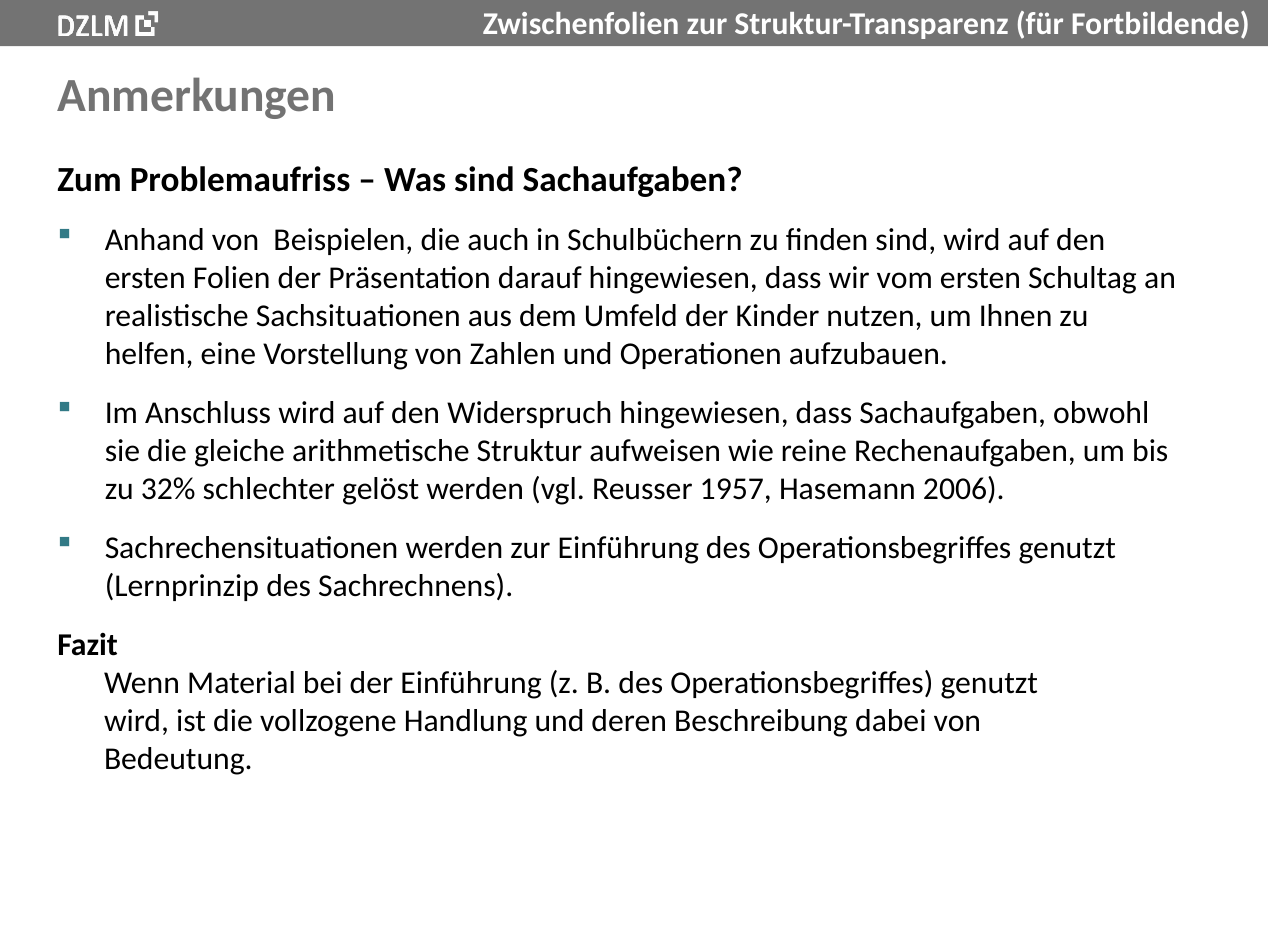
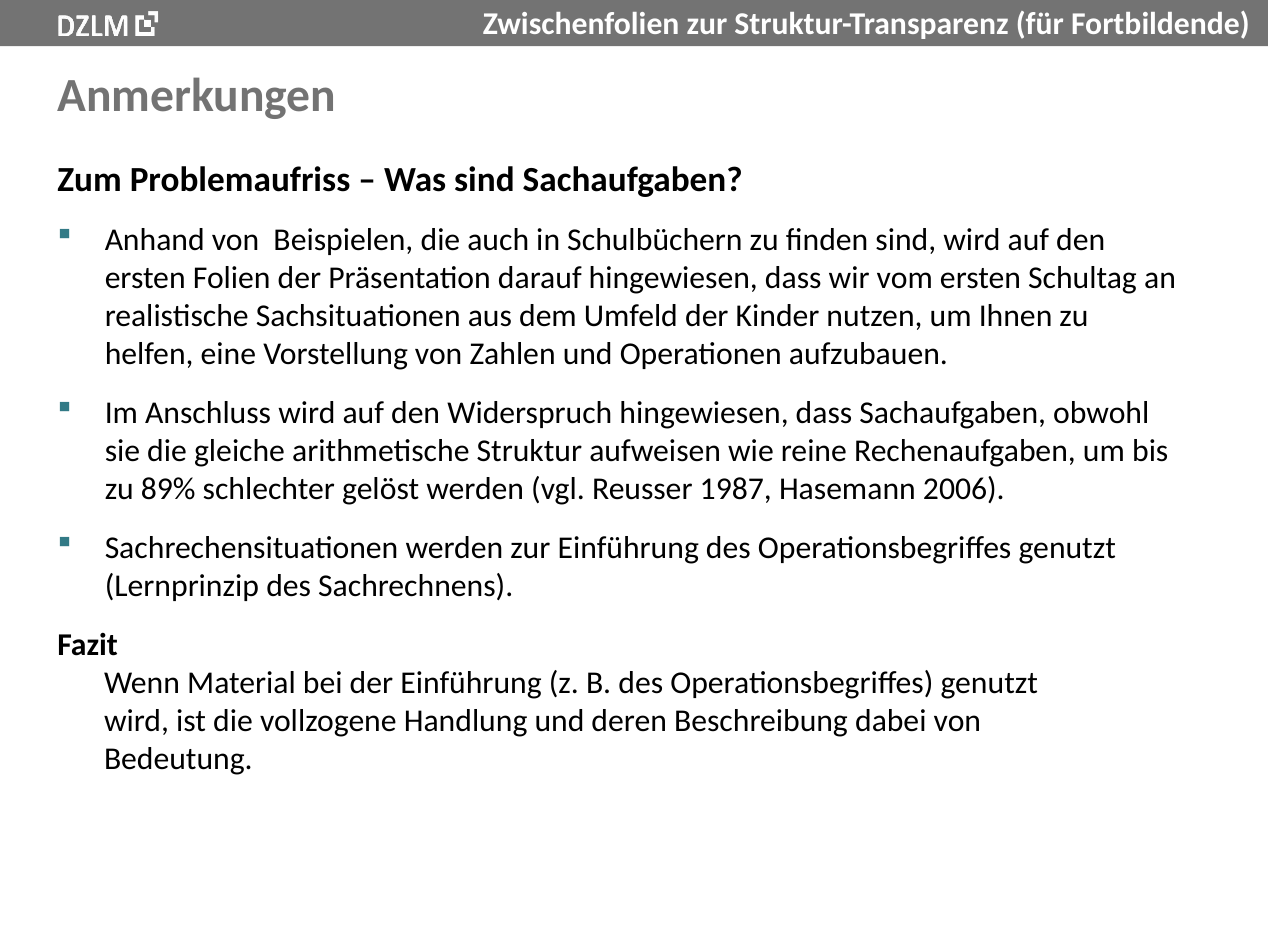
32%: 32% -> 89%
1957: 1957 -> 1987
